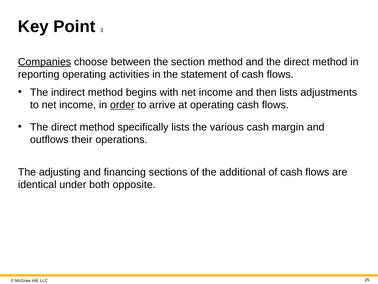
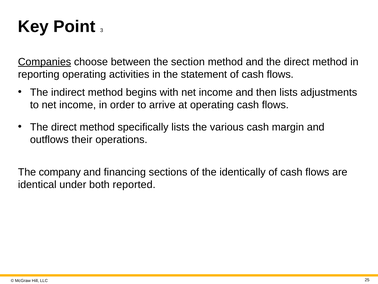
order underline: present -> none
adjusting: adjusting -> company
additional: additional -> identically
opposite: opposite -> reported
